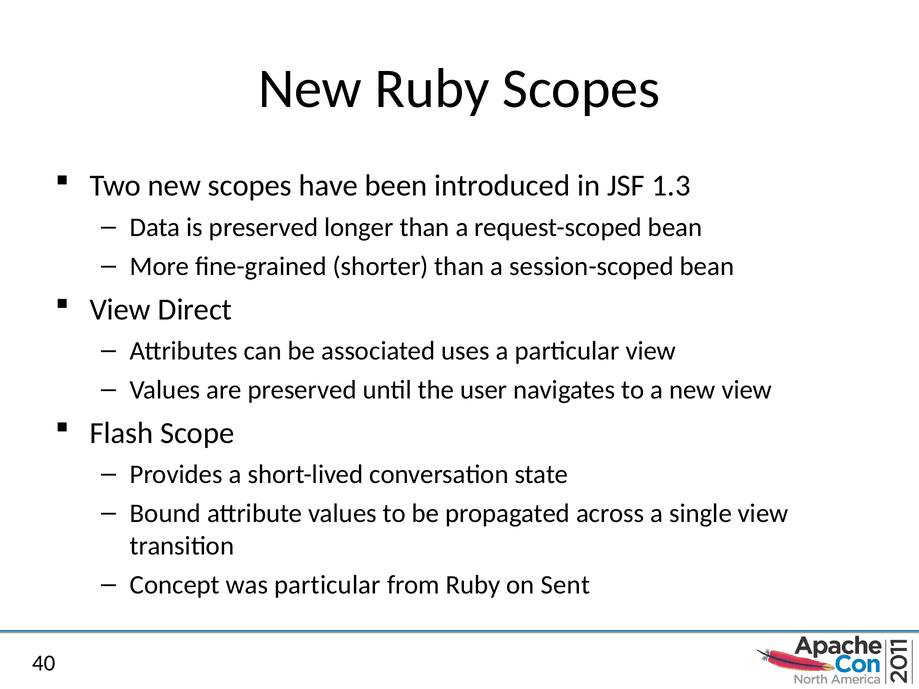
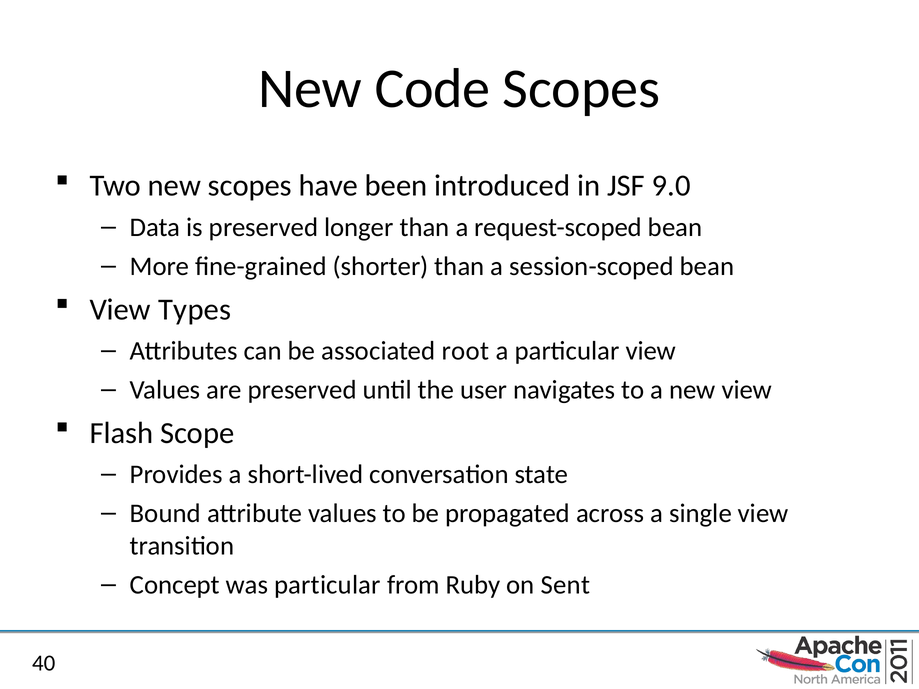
New Ruby: Ruby -> Code
1.3: 1.3 -> 9.0
Direct: Direct -> Types
uses: uses -> root
